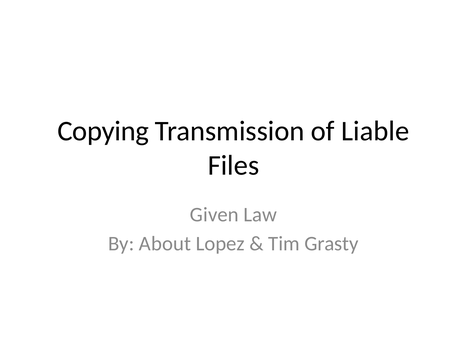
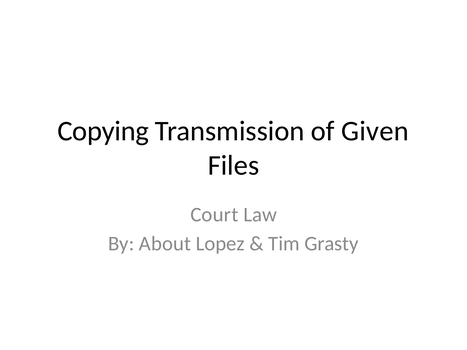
Liable: Liable -> Given
Given: Given -> Court
